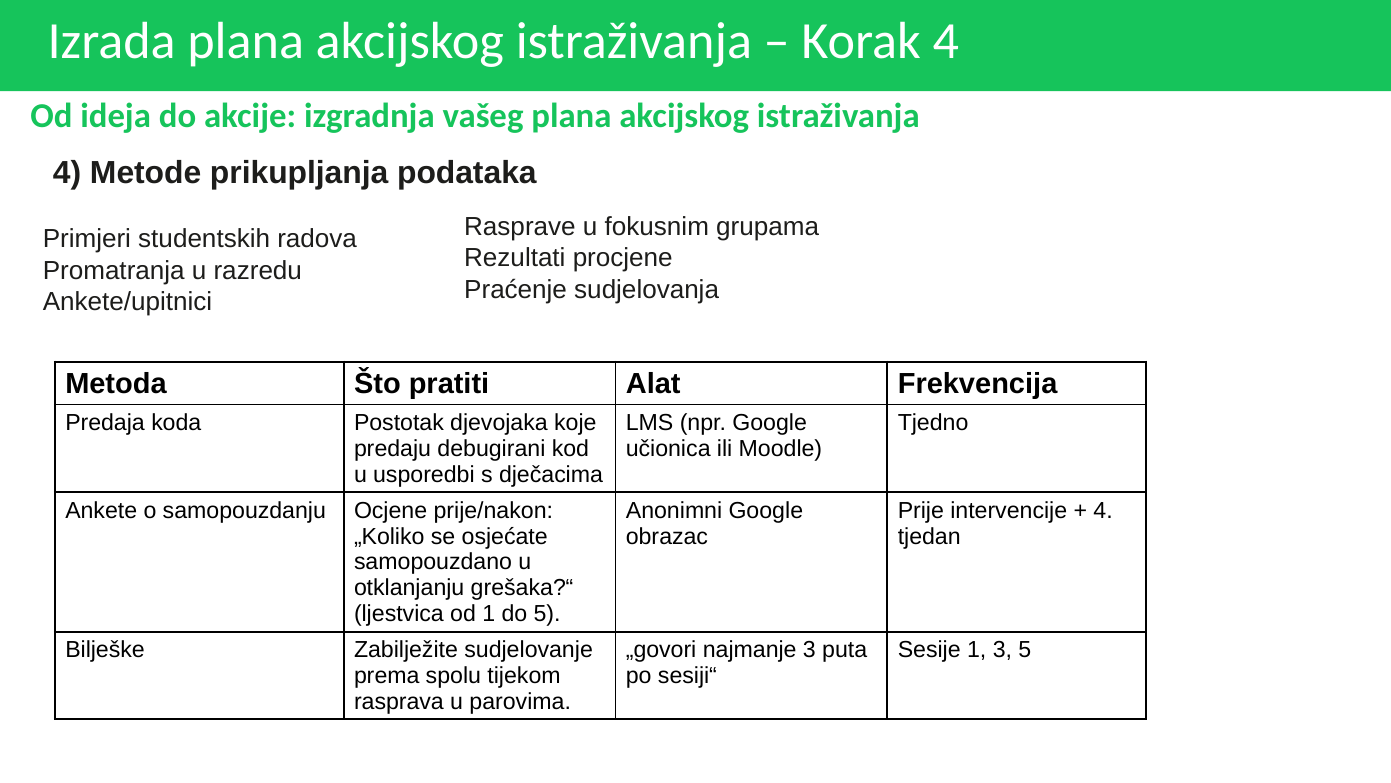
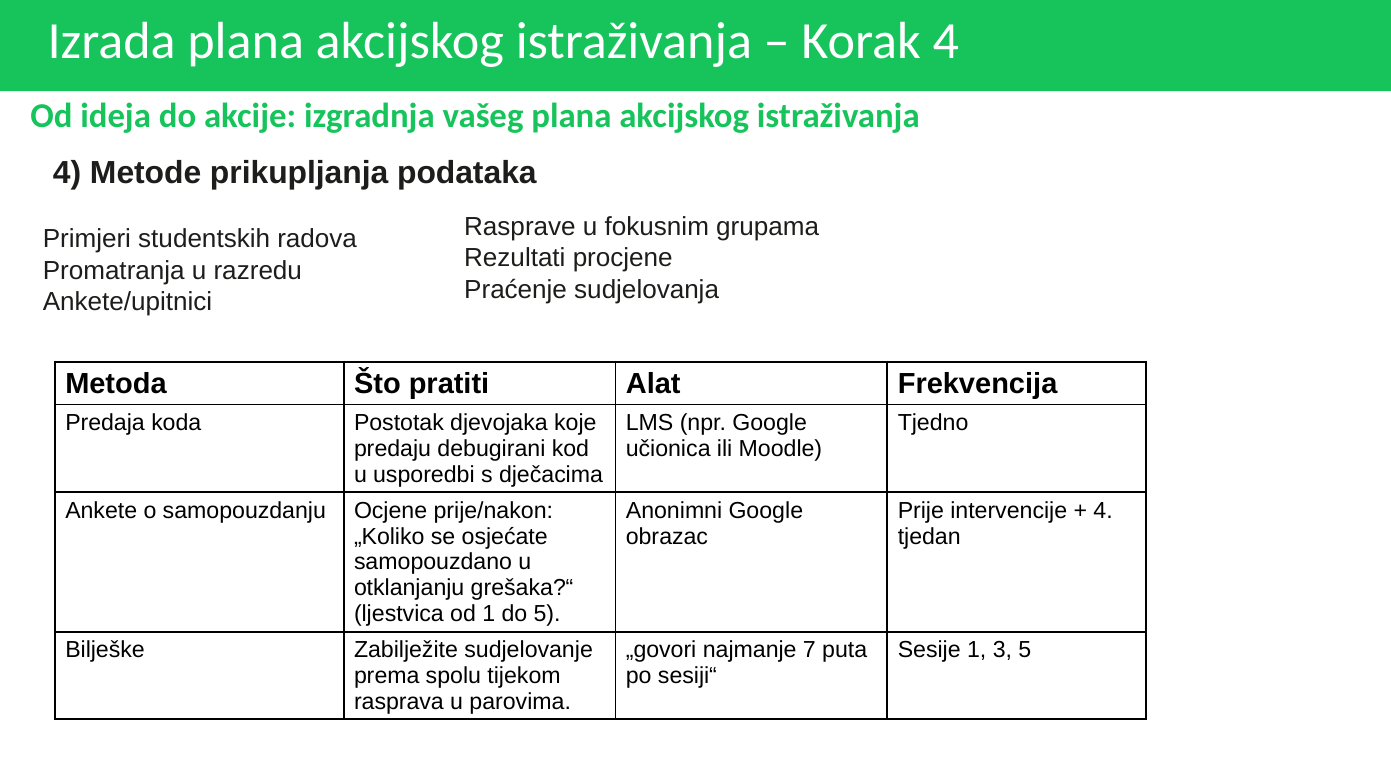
najmanje 3: 3 -> 7
